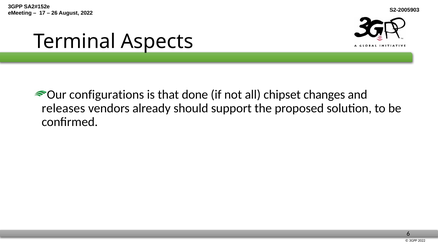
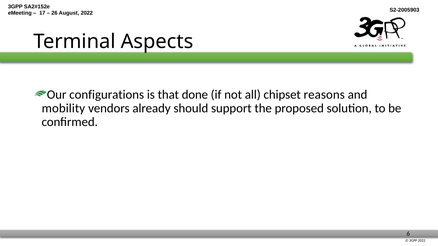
changes: changes -> reasons
releases: releases -> mobility
